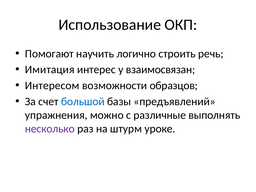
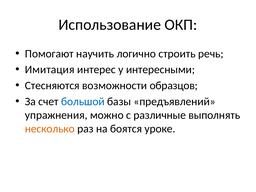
взаимосвязан: взаимосвязан -> интересными
Интересом: Интересом -> Стесняются
несколько colour: purple -> orange
штурм: штурм -> боятся
